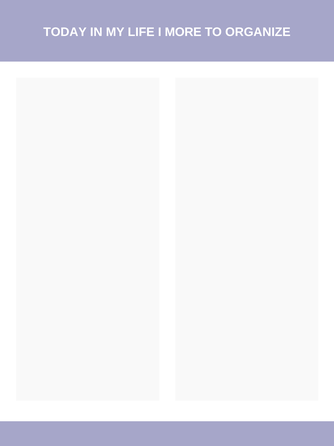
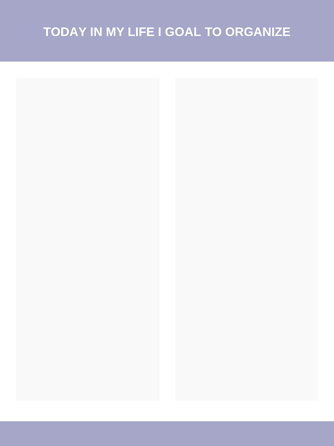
MORE: MORE -> GOAL
